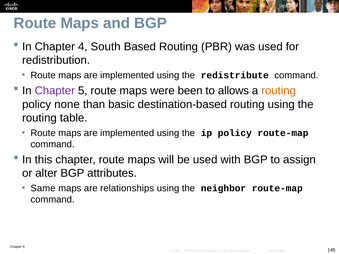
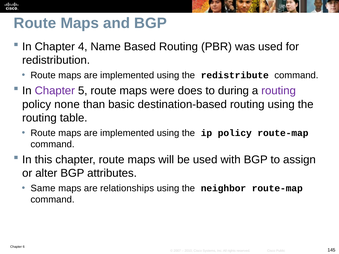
South: South -> Name
been: been -> does
allows: allows -> during
routing at (279, 91) colour: orange -> purple
